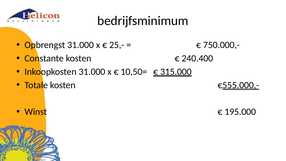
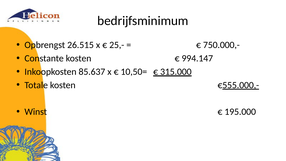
Opbrengst 31.000: 31.000 -> 26.515
240.400: 240.400 -> 994.147
Inkoopkosten 31.000: 31.000 -> 85.637
